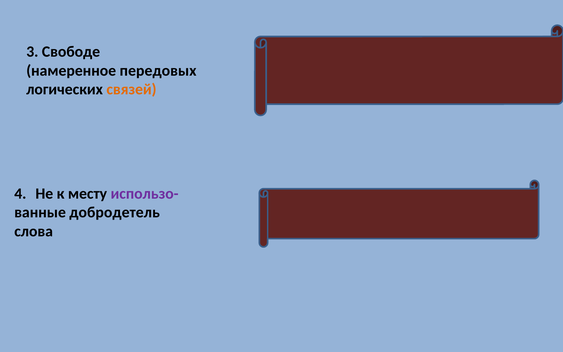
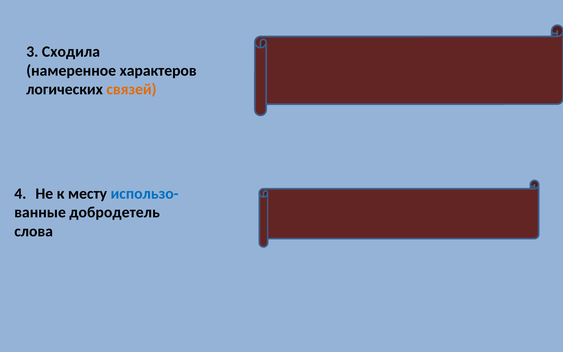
Свободе: Свободе -> Сходила
передовых: передовых -> характеров
использо- colour: purple -> blue
